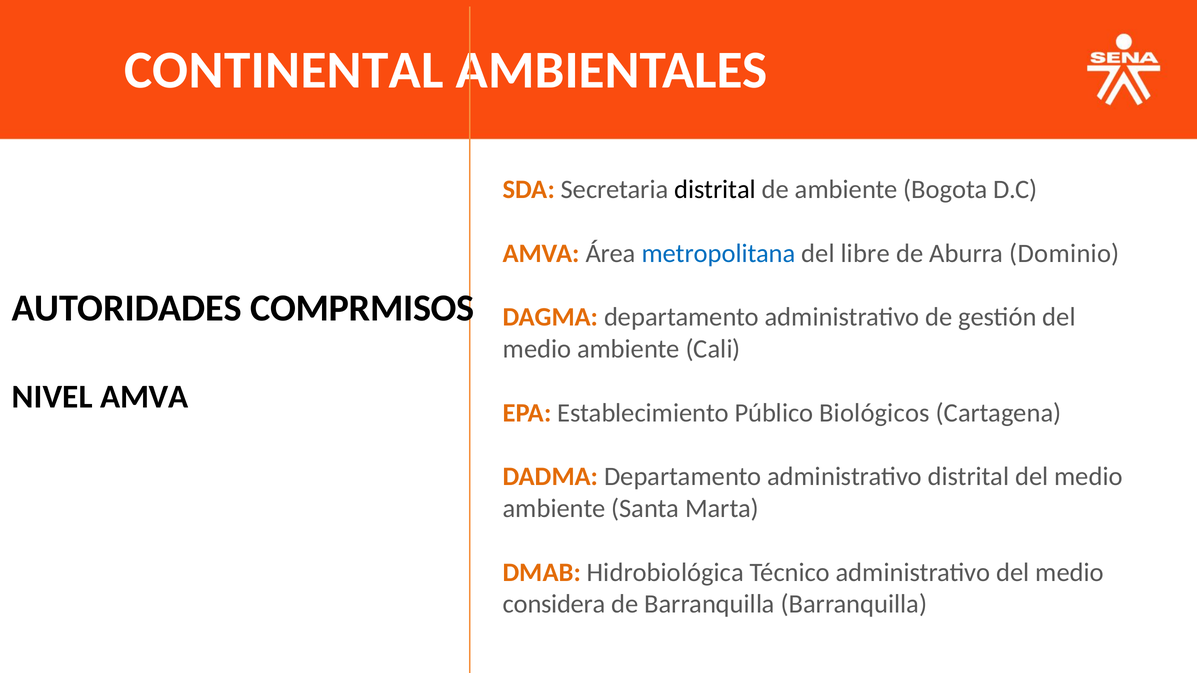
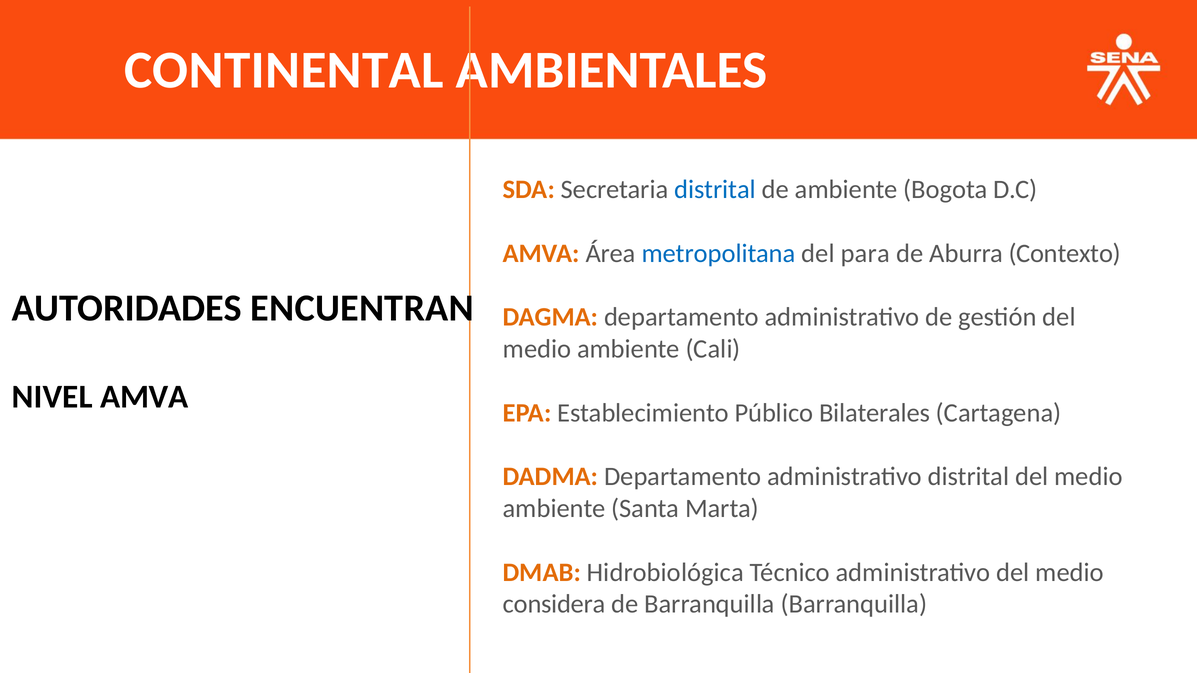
distrital at (715, 190) colour: black -> blue
libre: libre -> para
Dominio: Dominio -> Contexto
COMPRMISOS: COMPRMISOS -> ENCUENTRAN
Biológicos: Biológicos -> Bilaterales
